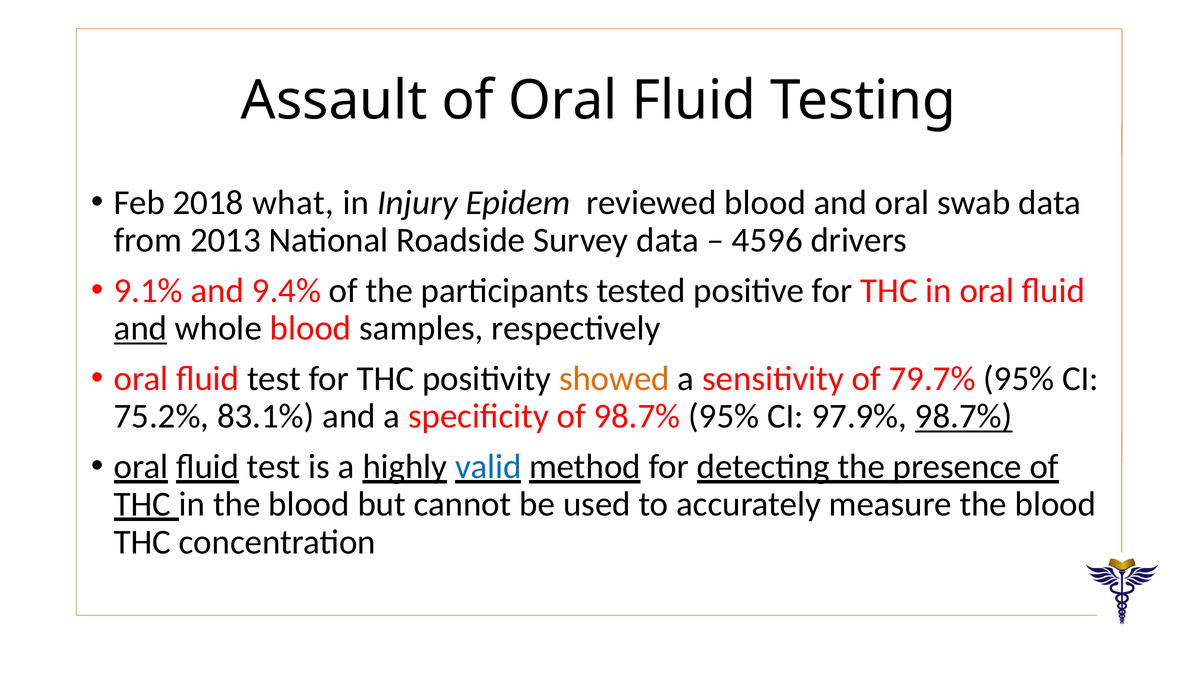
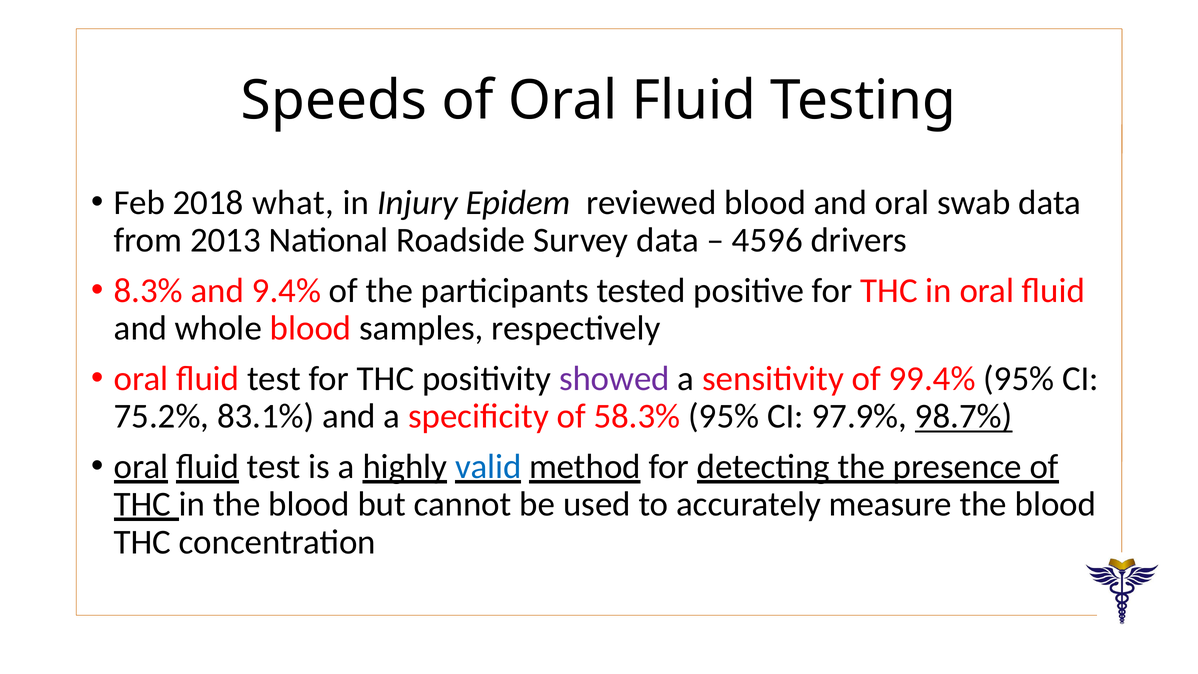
Assault: Assault -> Speeds
9.1%: 9.1% -> 8.3%
and at (140, 328) underline: present -> none
showed colour: orange -> purple
79.7%: 79.7% -> 99.4%
of 98.7%: 98.7% -> 58.3%
